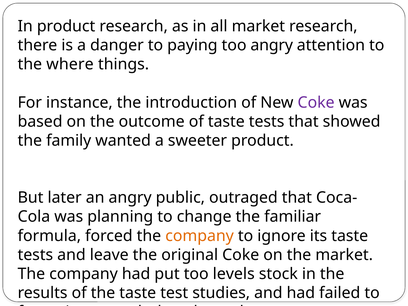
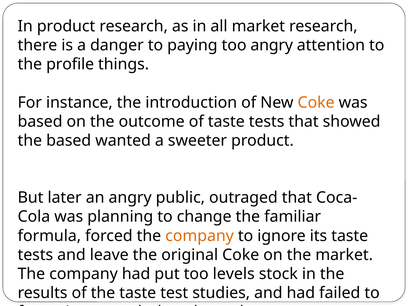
where: where -> profile
Coke at (316, 102) colour: purple -> orange
the family: family -> based
